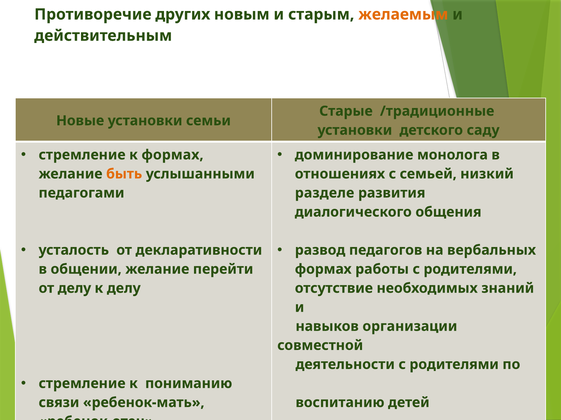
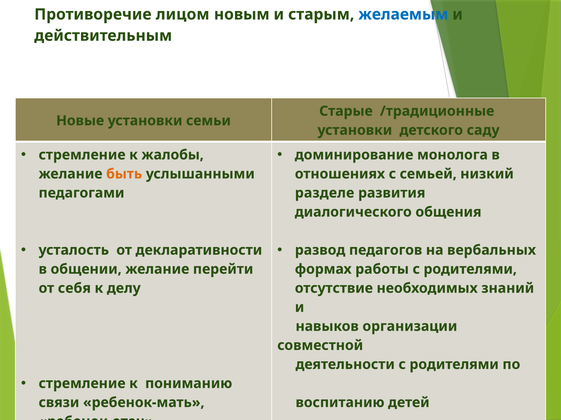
других: других -> лицом
желаемым colour: orange -> blue
к формах: формах -> жалобы
от делу: делу -> себя
